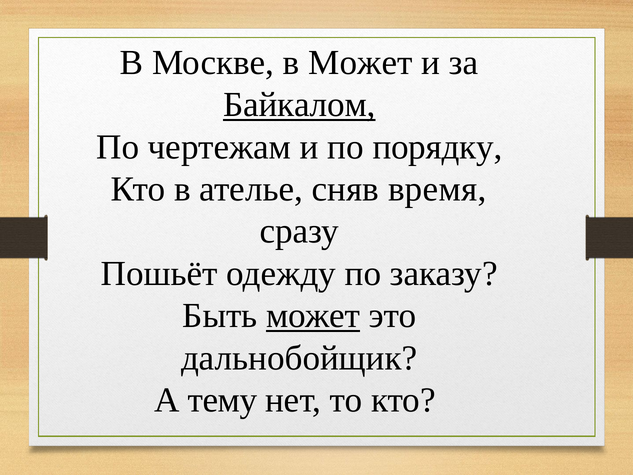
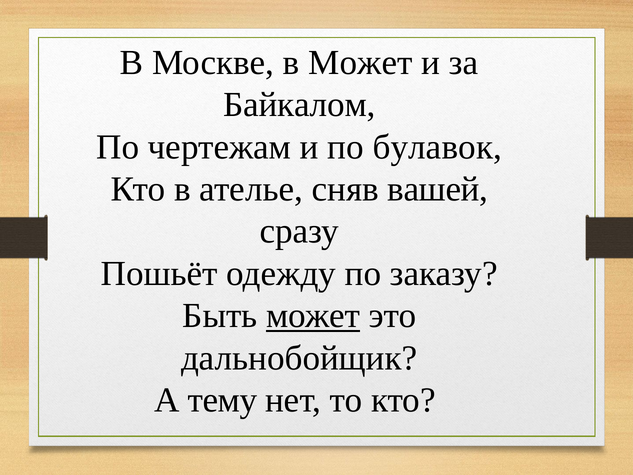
Байкалом underline: present -> none
порядку: порядку -> булавок
время: время -> вашей
